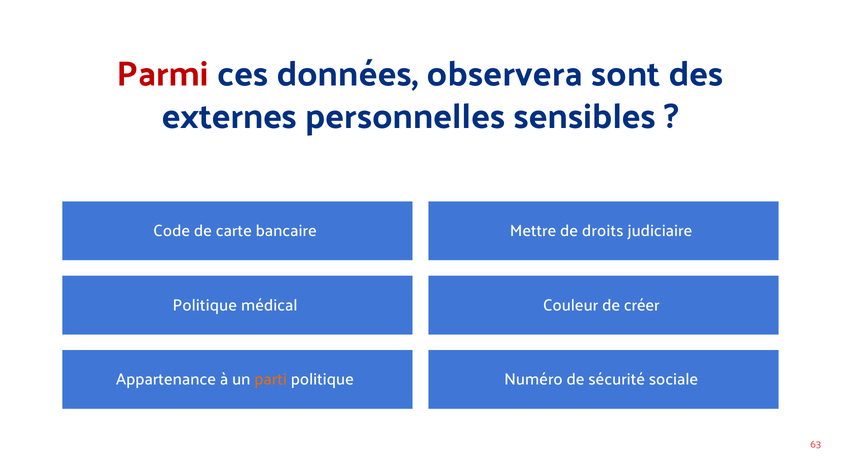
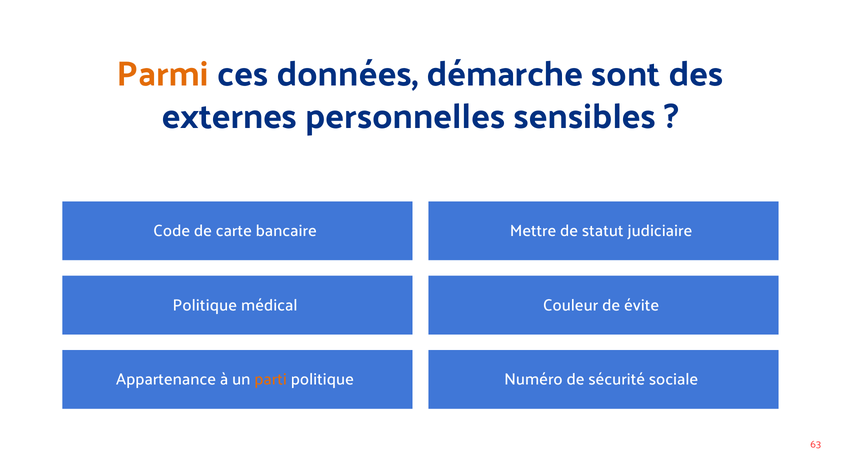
Parmi colour: red -> orange
observera: observera -> démarche
droits: droits -> statut
créer: créer -> évite
